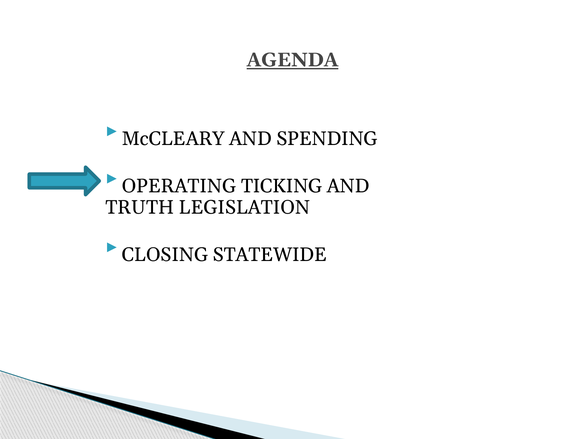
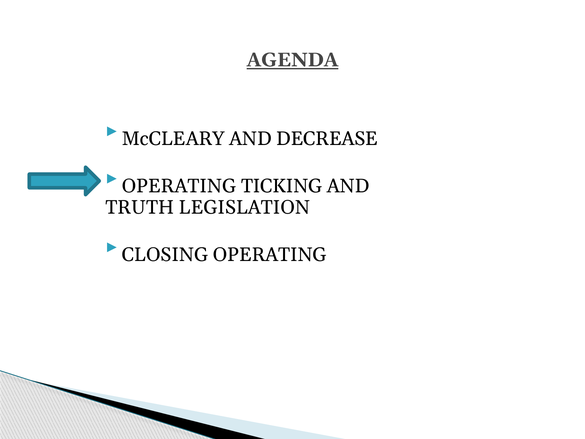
SPENDING: SPENDING -> DECREASE
CLOSING STATEWIDE: STATEWIDE -> OPERATING
